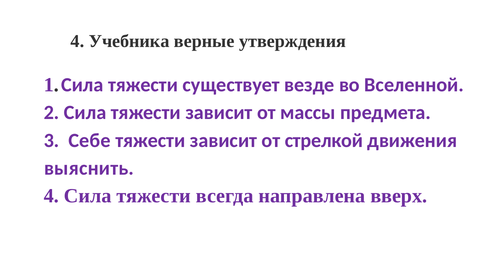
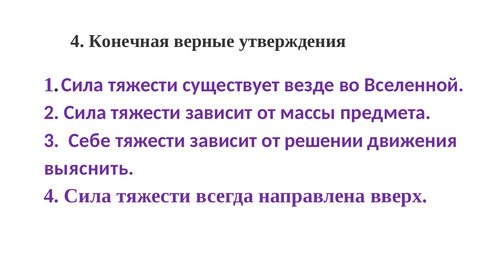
Учебника: Учебника -> Конечная
стрелкой: стрелкой -> решении
